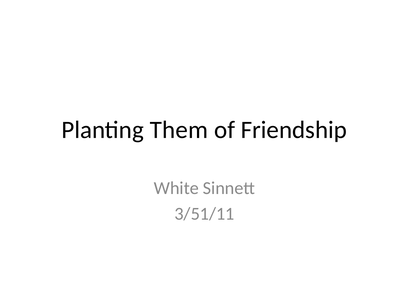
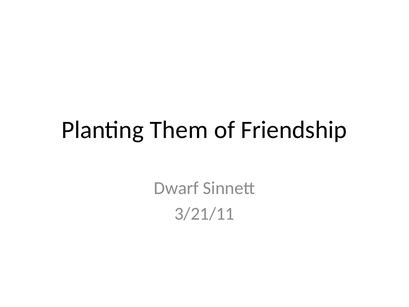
White: White -> Dwarf
3/51/11: 3/51/11 -> 3/21/11
